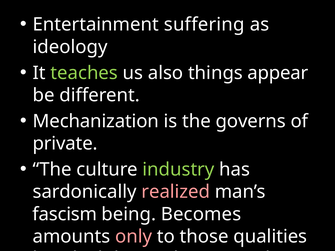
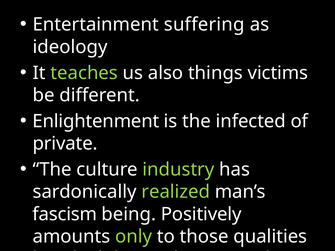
appear: appear -> victims
Mechanization: Mechanization -> Enlightenment
governs: governs -> infected
realized colour: pink -> light green
Becomes: Becomes -> Positively
only colour: pink -> light green
